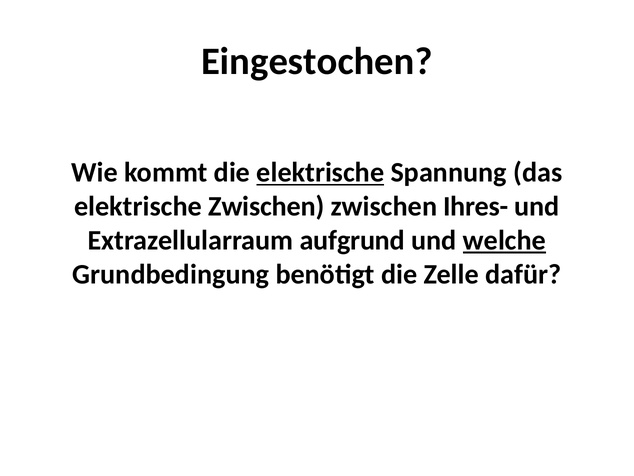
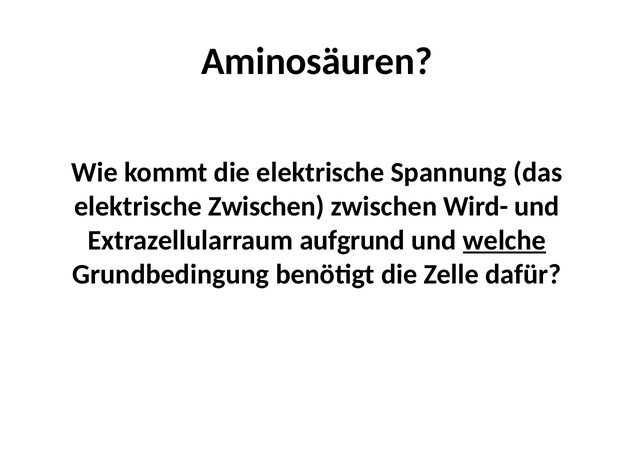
Eingestochen: Eingestochen -> Aminosäuren
elektrische at (320, 172) underline: present -> none
Ihres-: Ihres- -> Wird-
